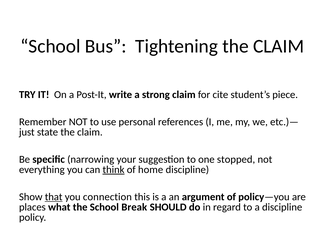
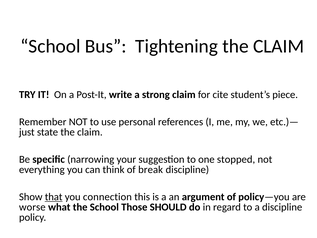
think underline: present -> none
home: home -> break
places: places -> worse
Break: Break -> Those
